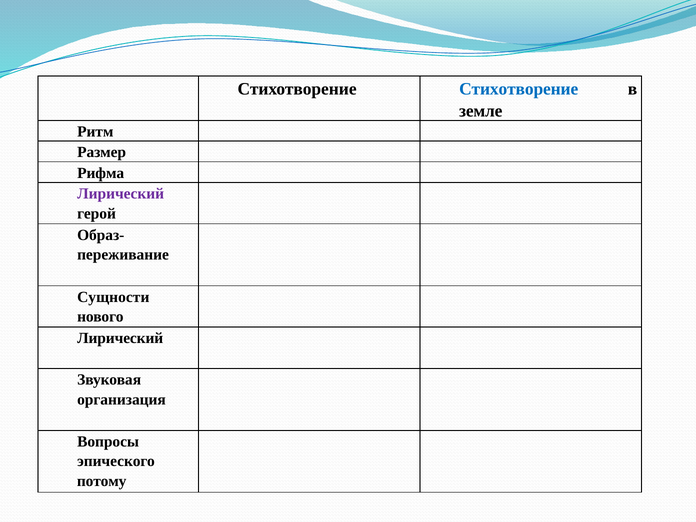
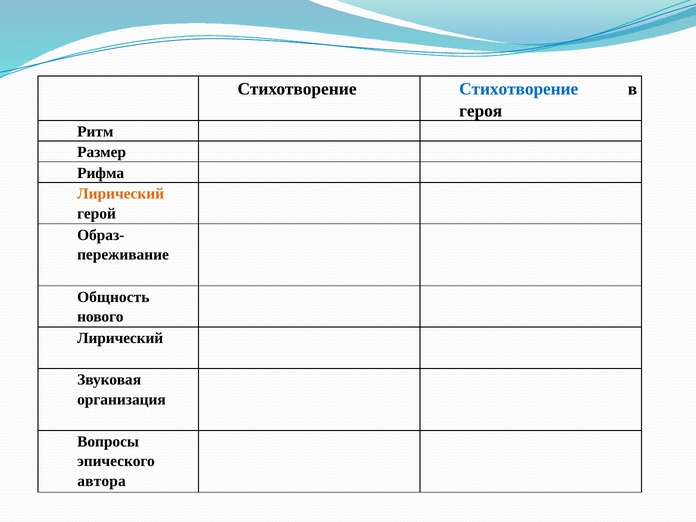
земле: земле -> героя
Лирический at (121, 194) colour: purple -> orange
Сущности: Сущности -> Общность
потому: потому -> автора
